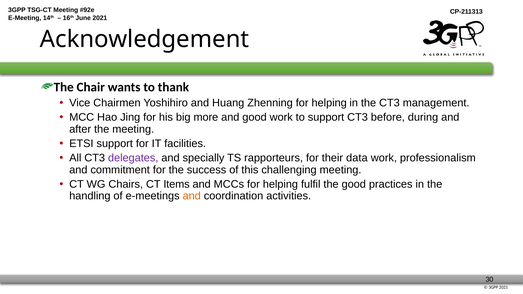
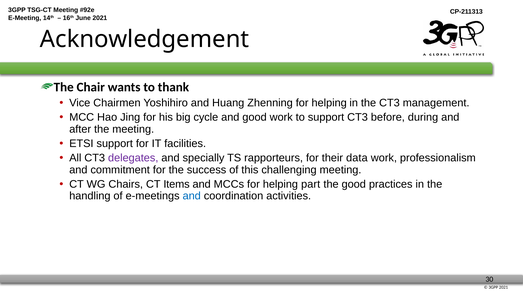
more: more -> cycle
fulfil: fulfil -> part
and at (192, 196) colour: orange -> blue
